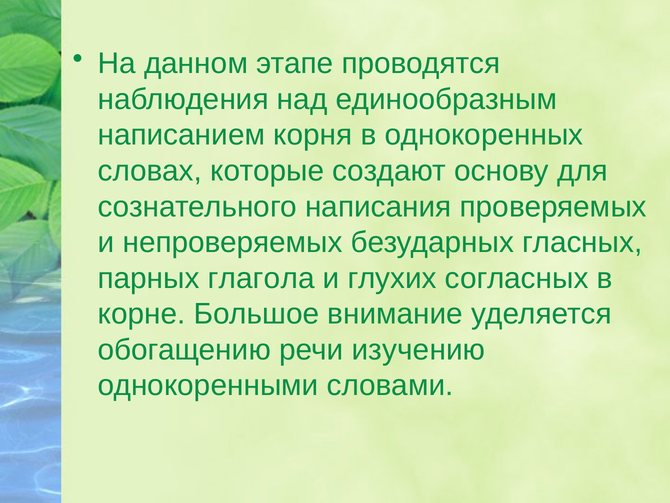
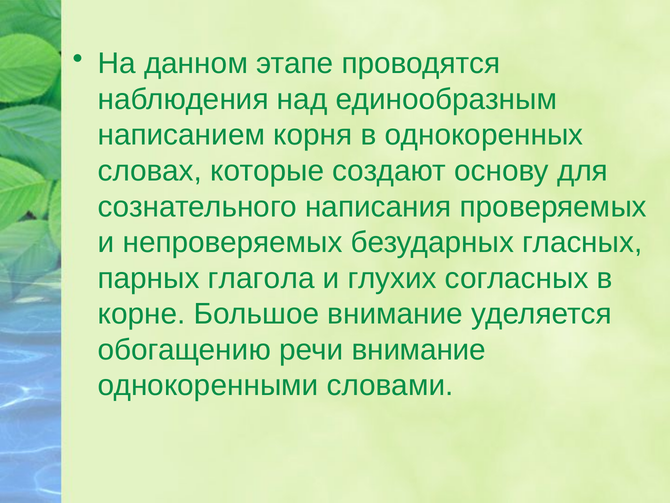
речи изучению: изучению -> внимание
